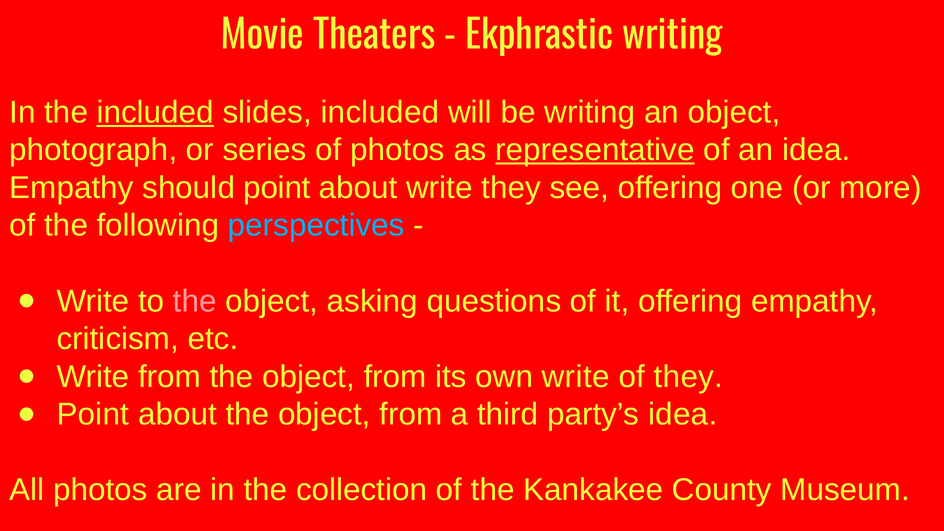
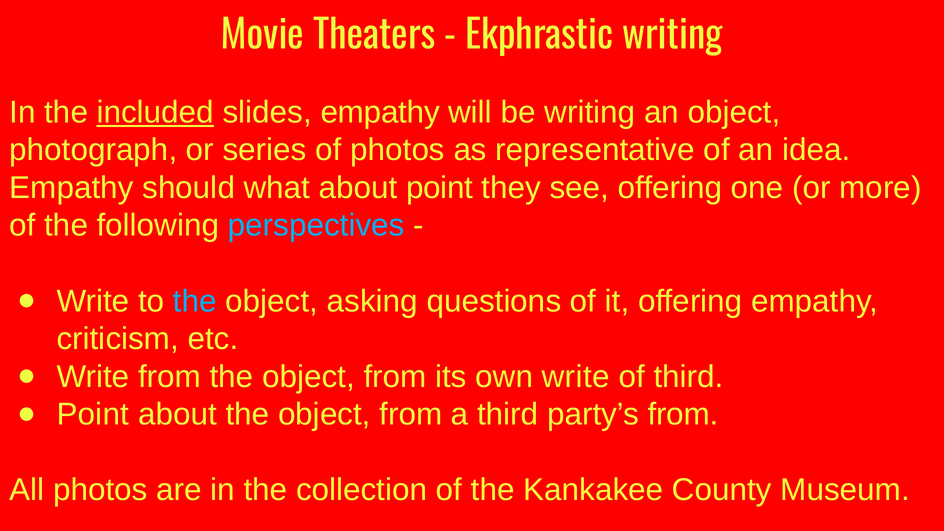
slides included: included -> empathy
representative underline: present -> none
should point: point -> what
about write: write -> point
the at (195, 301) colour: pink -> light blue
of they: they -> third
party’s idea: idea -> from
